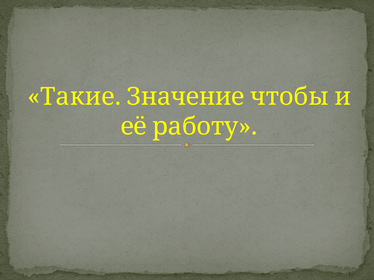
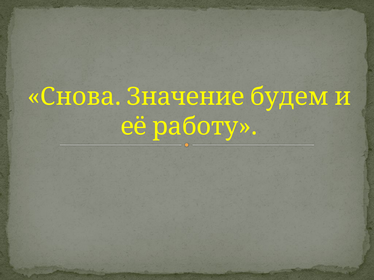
Такие: Такие -> Снова
чтобы: чтобы -> будем
